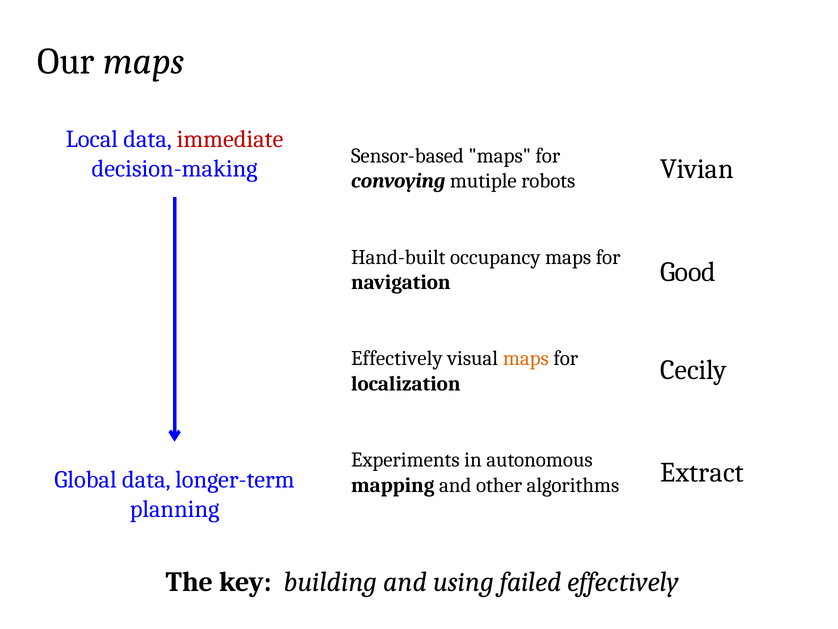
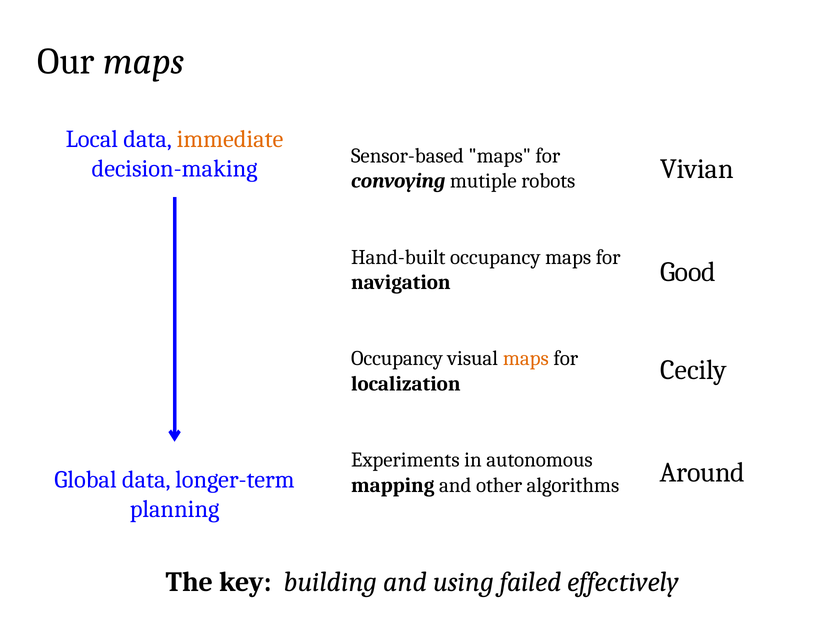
immediate colour: red -> orange
Effectively at (397, 358): Effectively -> Occupancy
Extract: Extract -> Around
